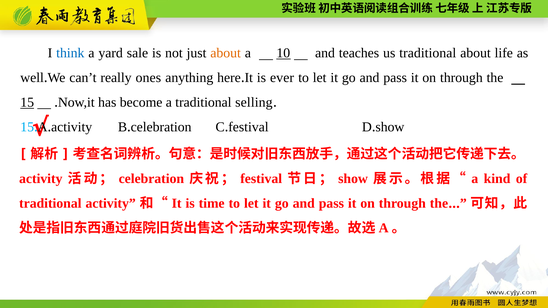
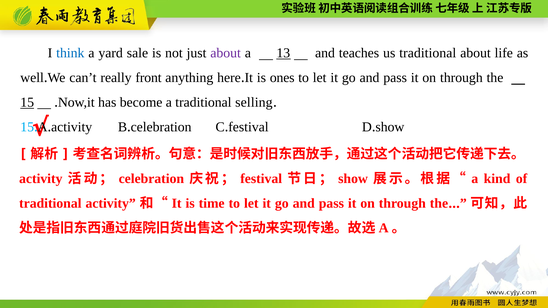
about at (226, 53) colour: orange -> purple
10: 10 -> 13
ones: ones -> front
ever: ever -> ones
